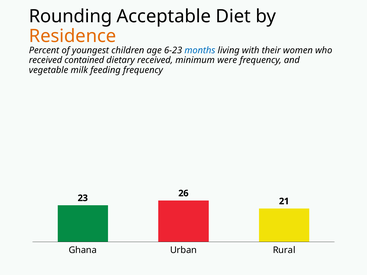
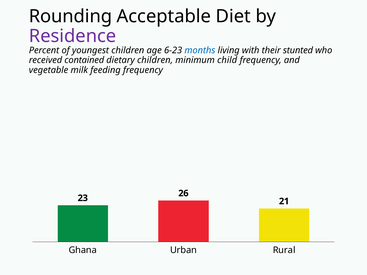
Residence colour: orange -> purple
women: women -> stunted
dietary received: received -> children
were: were -> child
